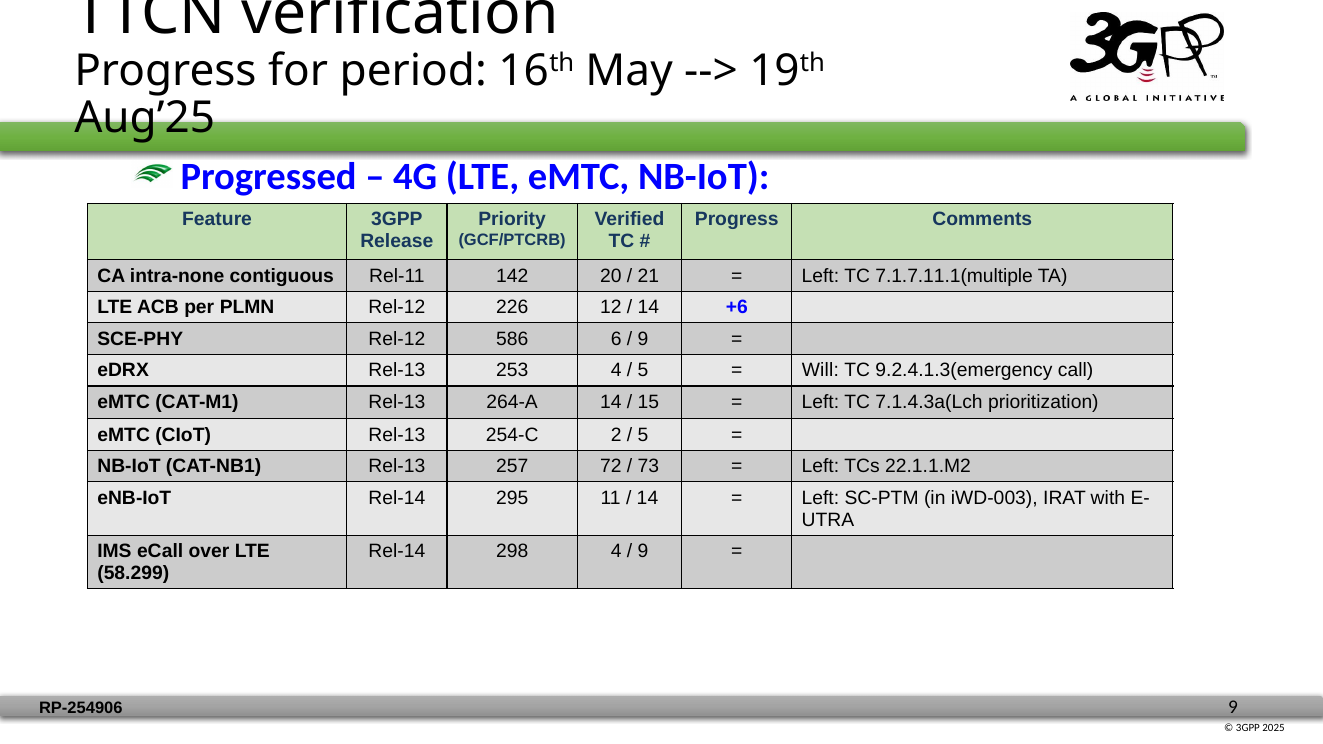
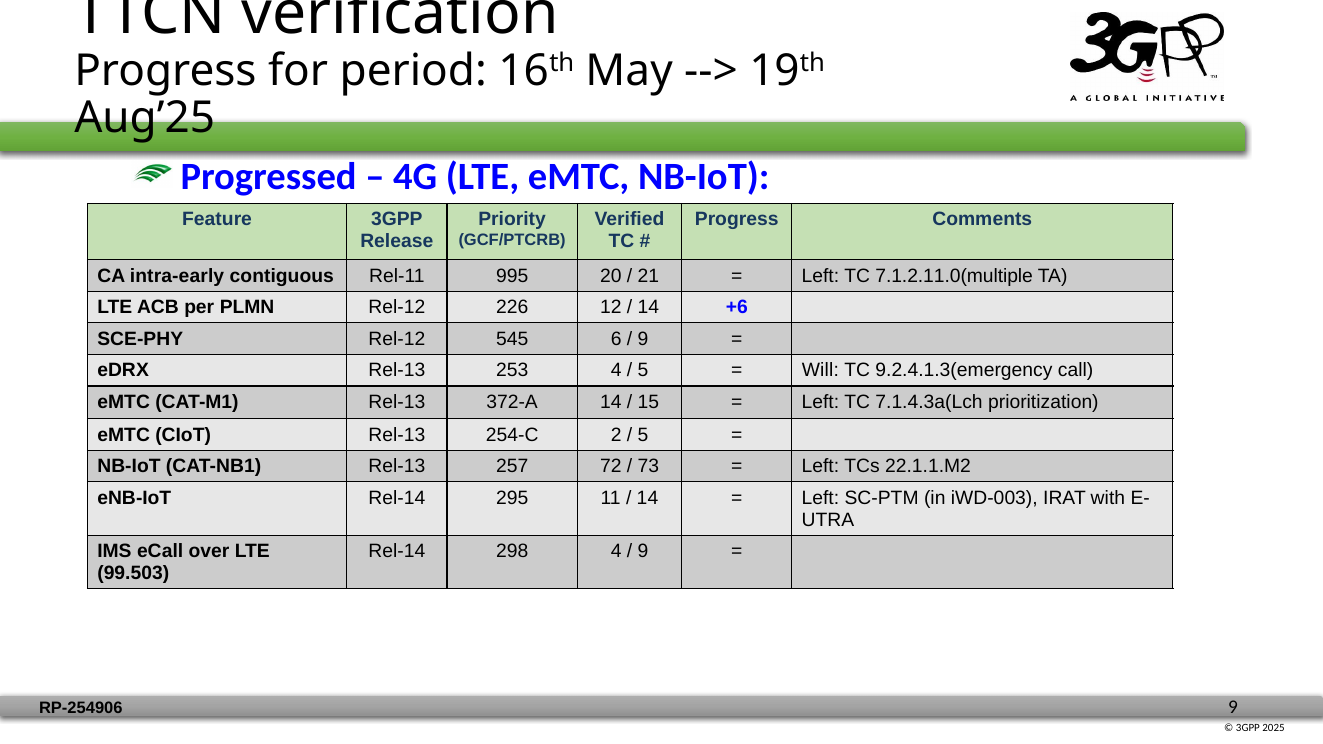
intra-none: intra-none -> intra-early
142: 142 -> 995
7.1.7.11.1(multiple: 7.1.7.11.1(multiple -> 7.1.2.11.0(multiple
586: 586 -> 545
264-A: 264-A -> 372-A
58.299: 58.299 -> 99.503
